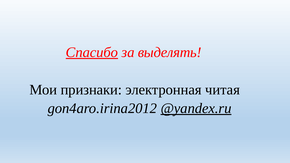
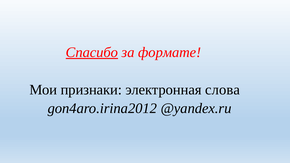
выделять: выделять -> формате
читая: читая -> слова
@yandex.ru underline: present -> none
